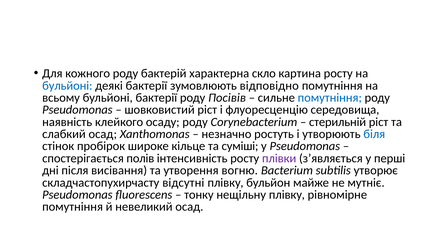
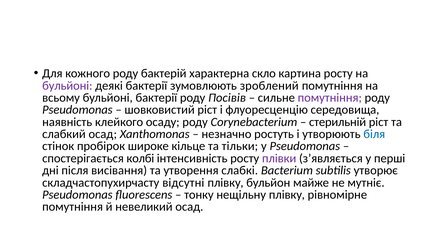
бульйоні at (67, 86) colour: blue -> purple
відповідно: відповідно -> зроблений
помутніння at (330, 98) colour: blue -> purple
суміші: суміші -> тільки
полів: полів -> колбі
вогню: вогню -> слабкі
